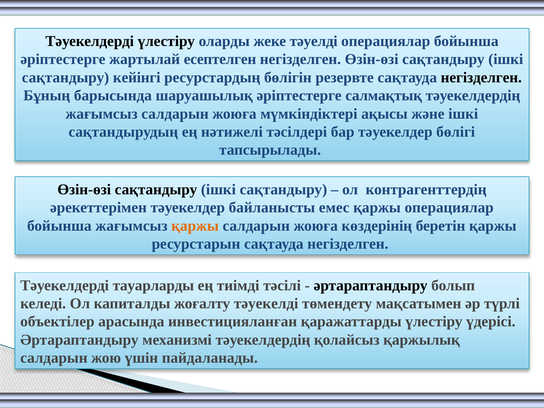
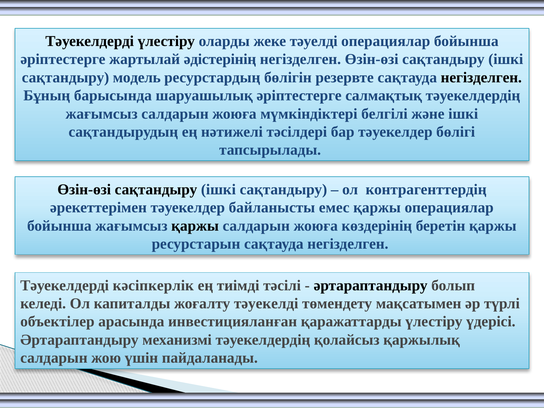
есептелген: есептелген -> әдістерінің
кейінгі: кейінгі -> модель
ақысы: ақысы -> белгілі
қаржы at (195, 226) colour: orange -> black
тауарларды: тауарларды -> кәсіпкерлік
